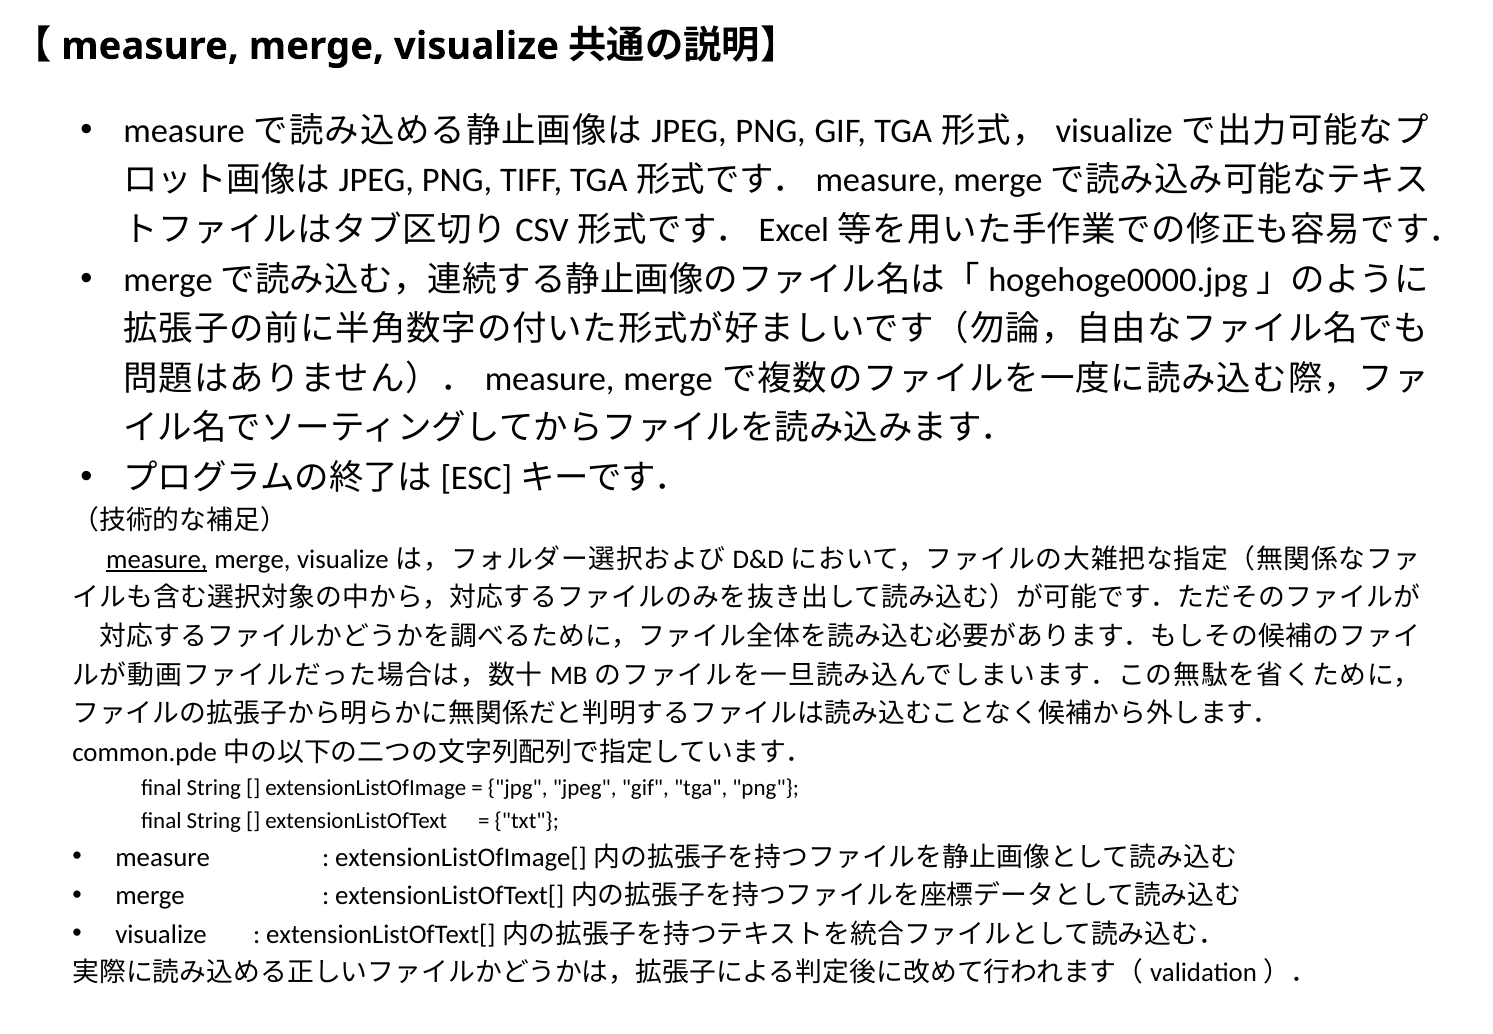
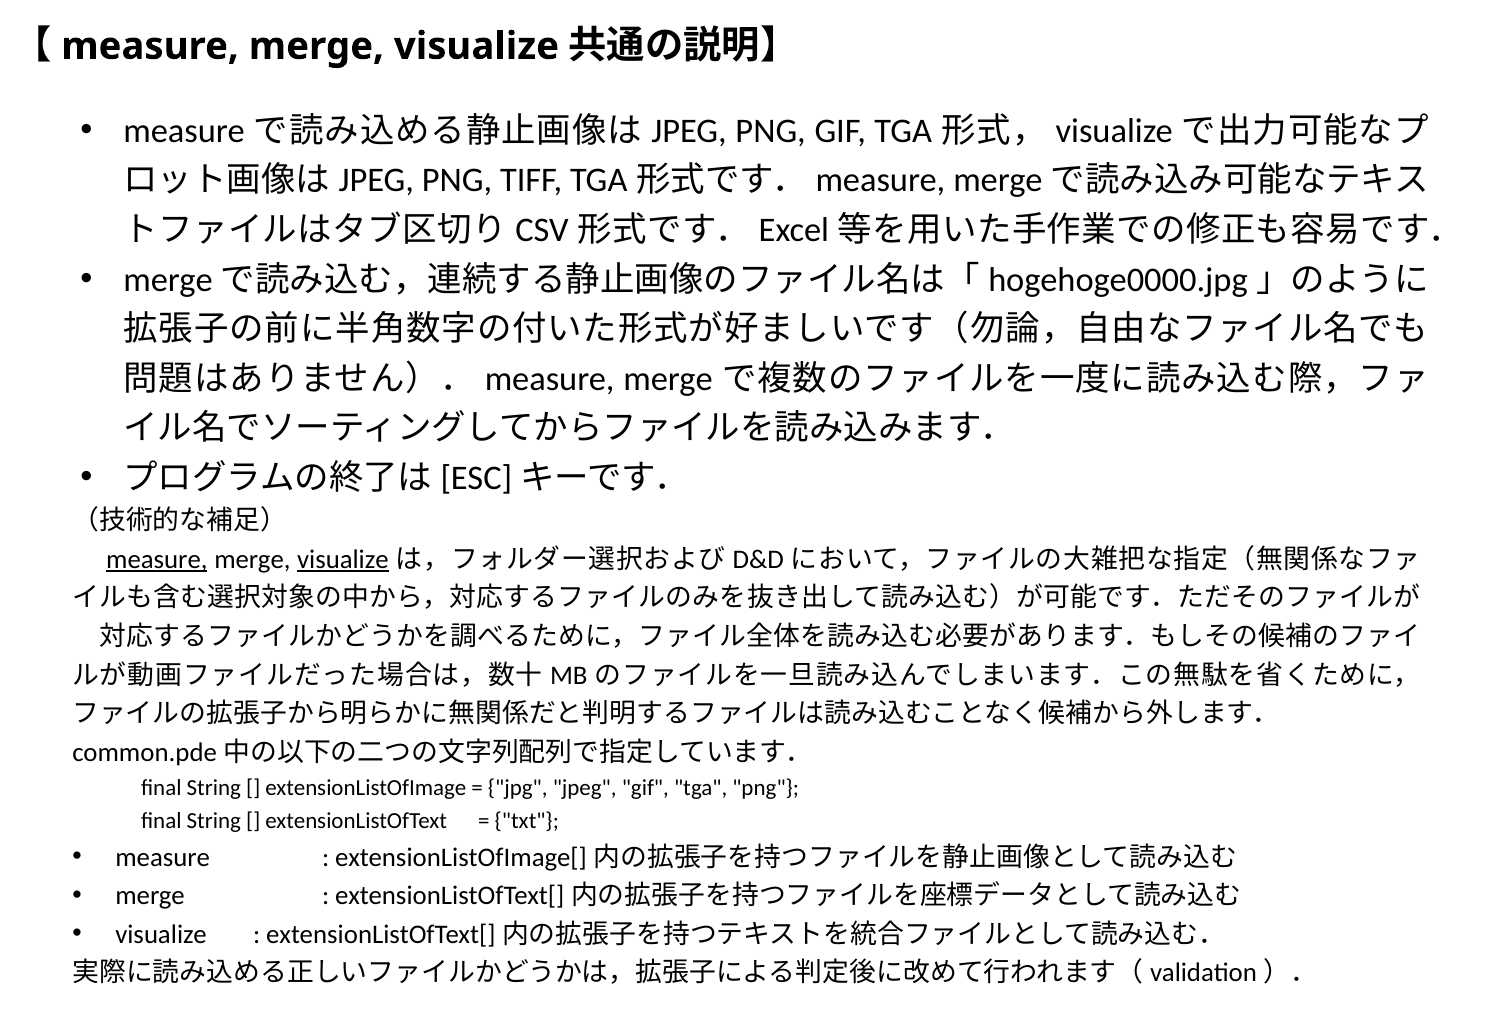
visualize at (343, 559) underline: none -> present
